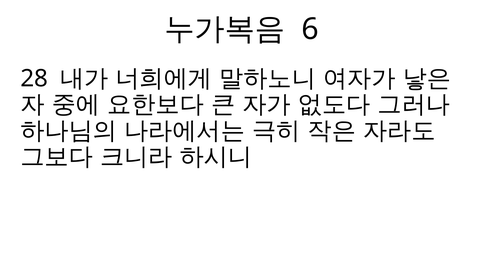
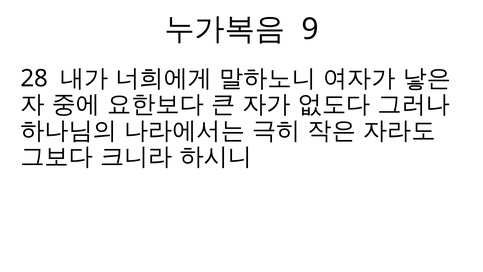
6: 6 -> 9
